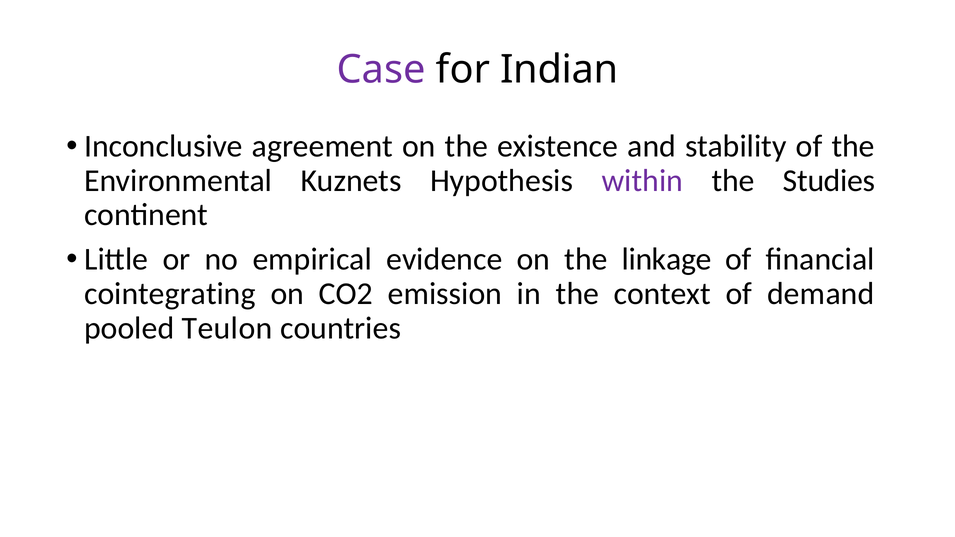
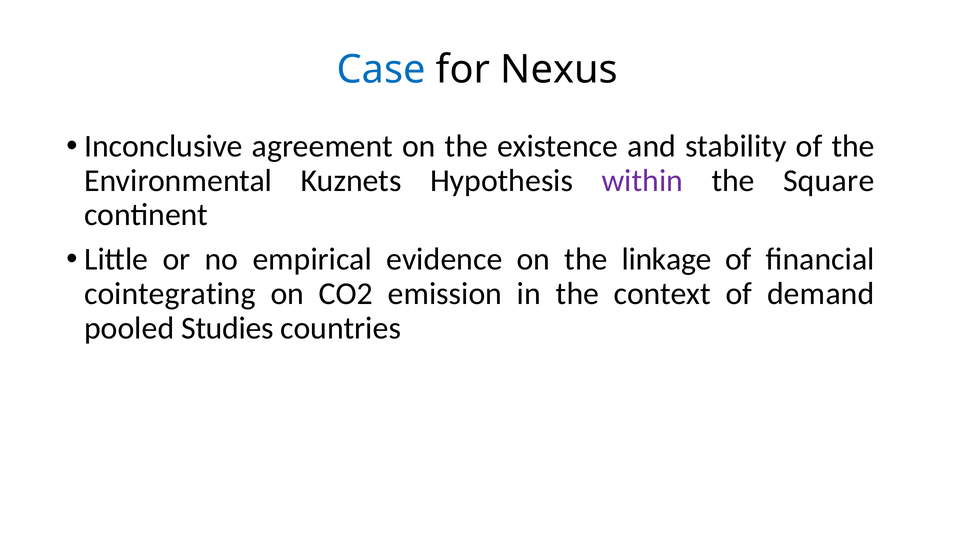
Case colour: purple -> blue
Indian: Indian -> Nexus
Studies: Studies -> Square
Teulon: Teulon -> Studies
